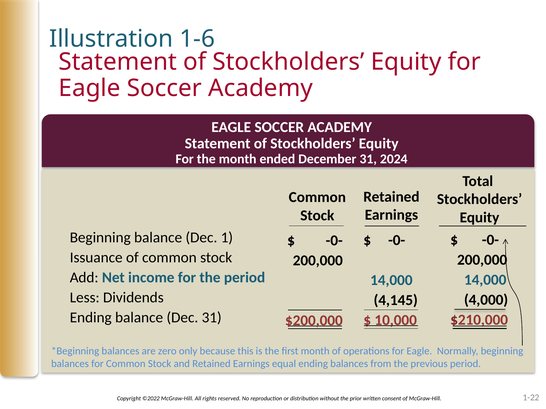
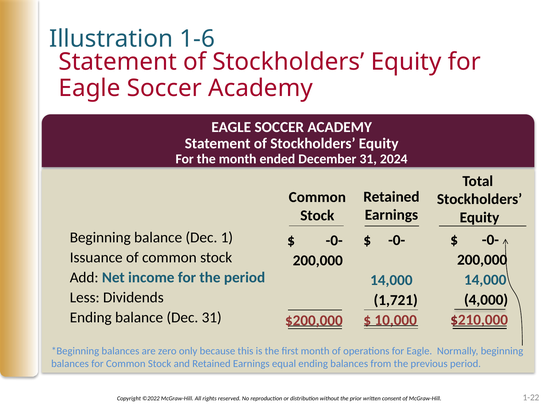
4,145: 4,145 -> 1,721
